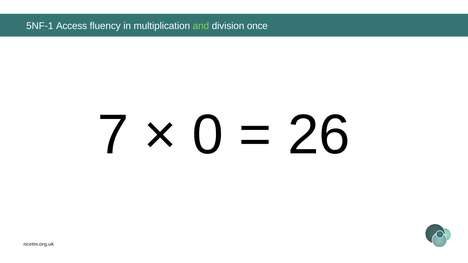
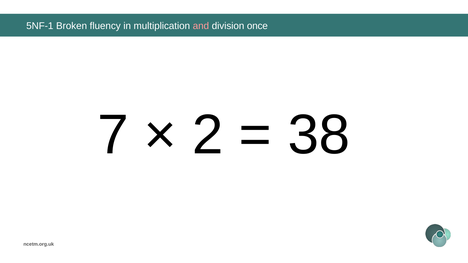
Access: Access -> Broken
and colour: light green -> pink
0: 0 -> 2
26: 26 -> 38
